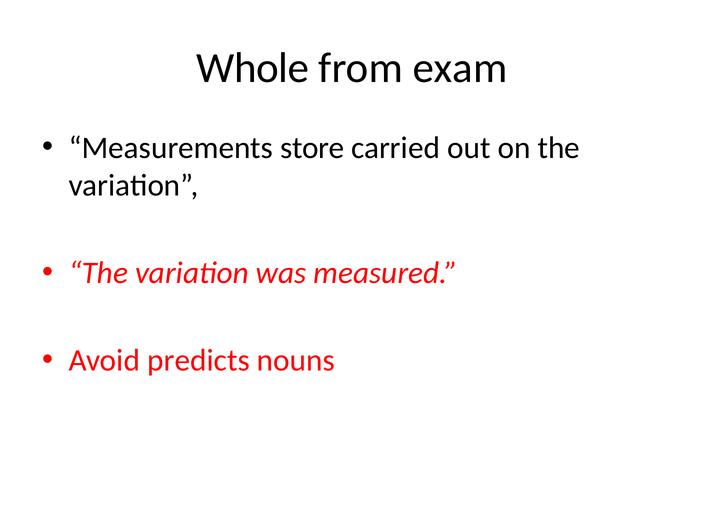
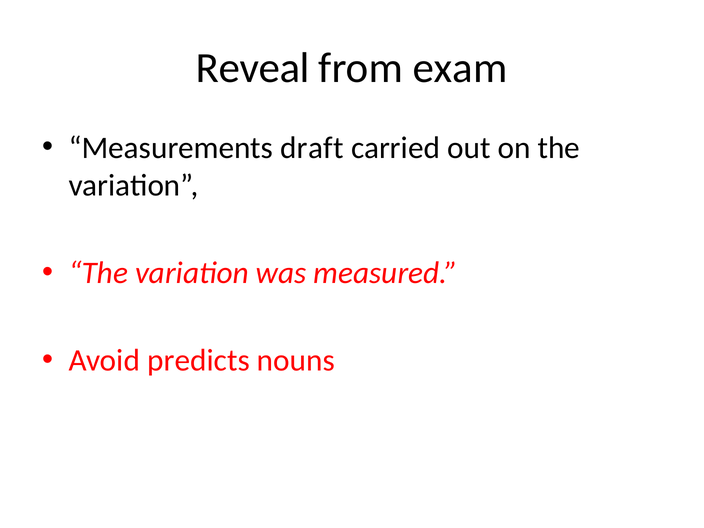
Whole: Whole -> Reveal
store: store -> draft
